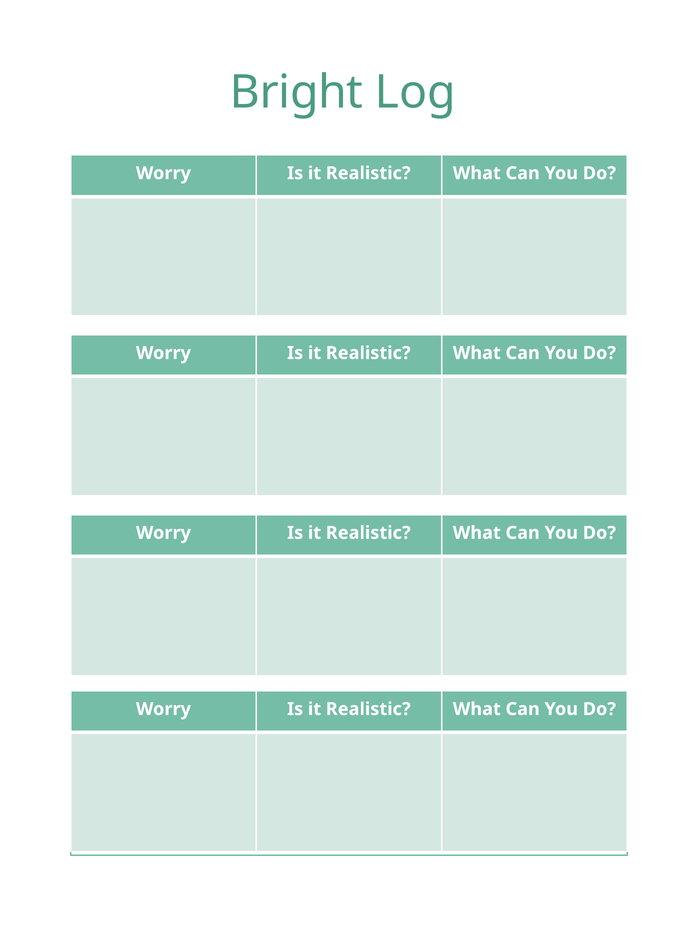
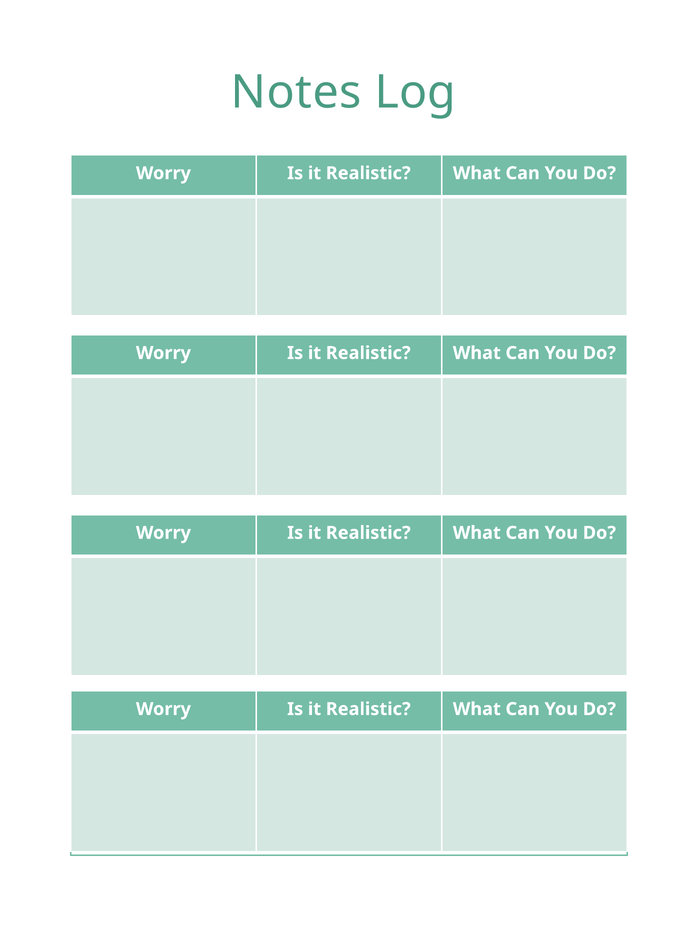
Bright: Bright -> Notes
